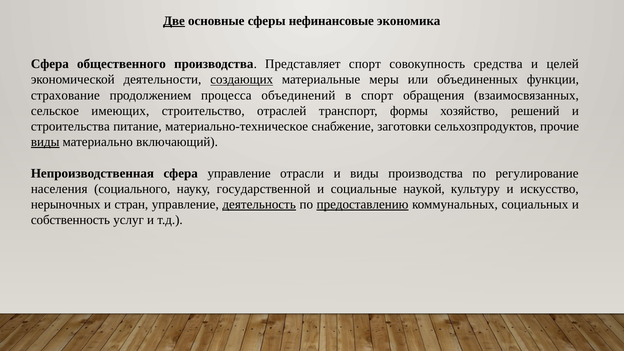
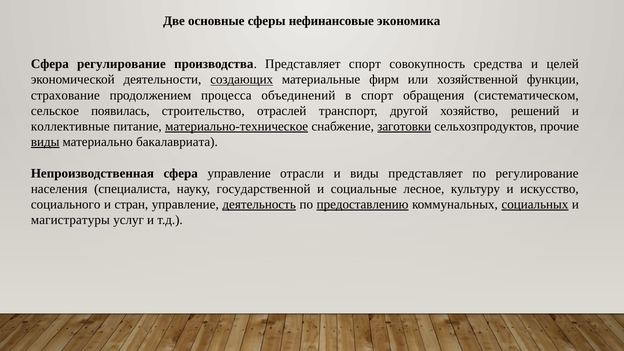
Две underline: present -> none
Сфера общественного: общественного -> регулирование
меры: меры -> фирм
объединенных: объединенных -> хозяйственной
взаимосвязанных: взаимосвязанных -> систематическом
имеющих: имеющих -> появилась
формы: формы -> другой
строительства: строительства -> коллективные
материально-техническое underline: none -> present
заготовки underline: none -> present
включающий: включающий -> бакалавриата
виды производства: производства -> представляет
социального: социального -> специалиста
наукой: наукой -> лесное
нерыночных: нерыночных -> социального
социальных underline: none -> present
собственность: собственность -> магистратуры
